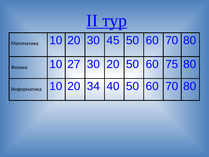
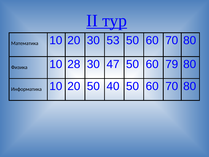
45: 45 -> 53
27: 27 -> 28
30 20: 20 -> 47
75: 75 -> 79
20 34: 34 -> 50
